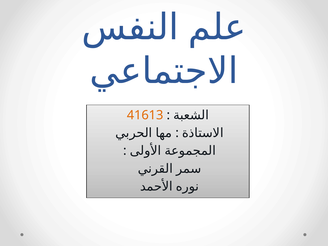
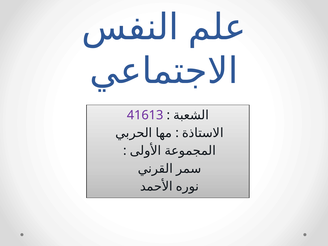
41613 colour: orange -> purple
